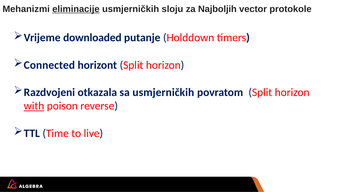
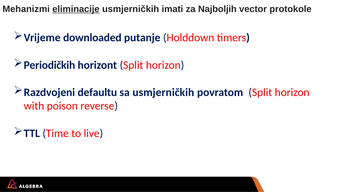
sloju: sloju -> imati
Connected: Connected -> Periodičkih
otkazala: otkazala -> defaultu
with underline: present -> none
